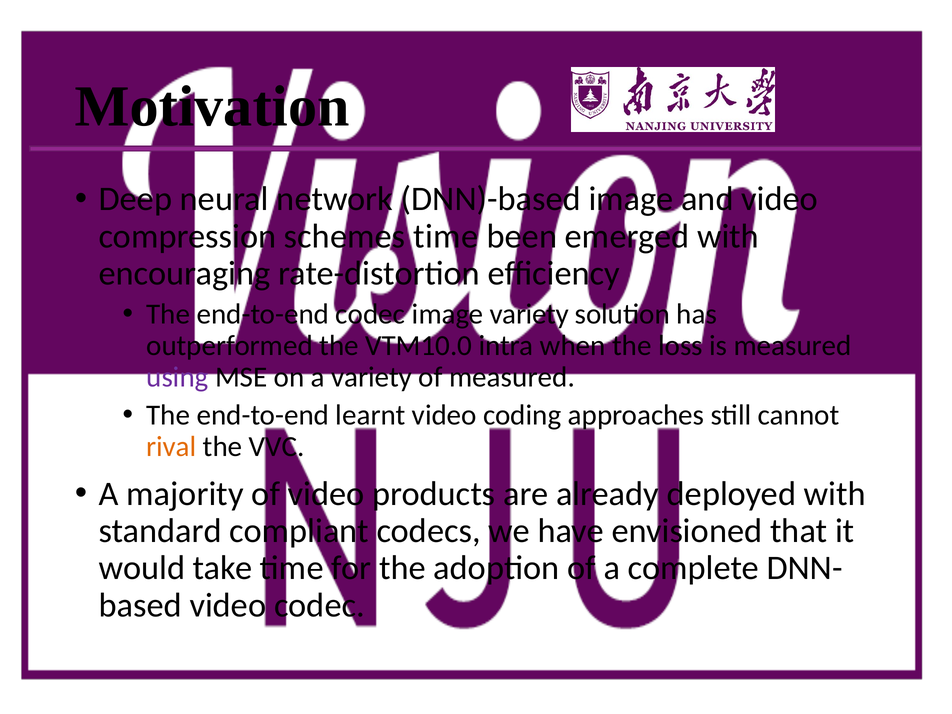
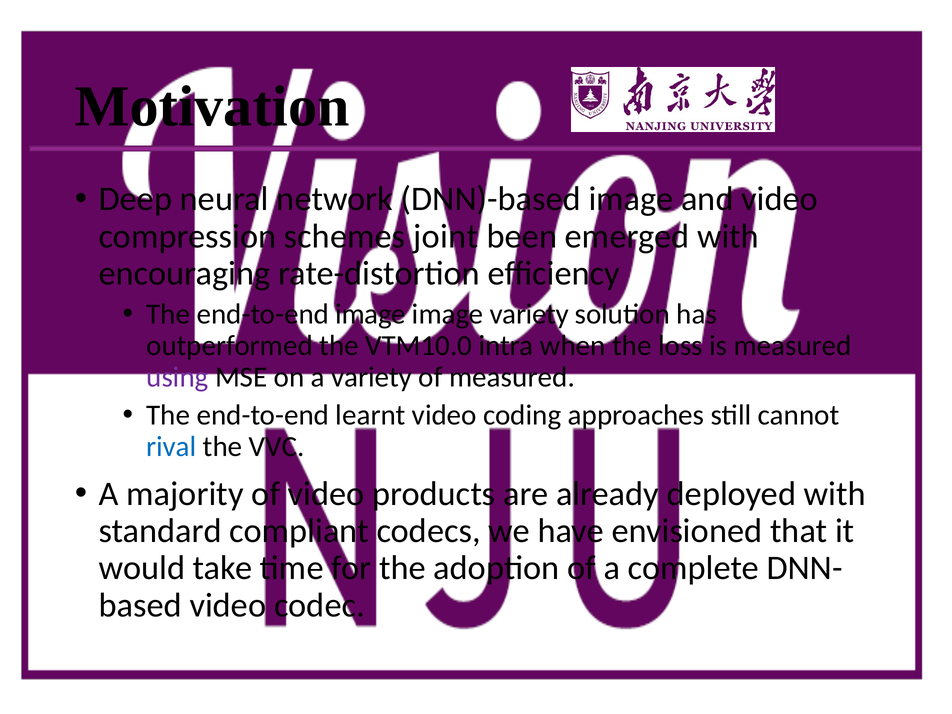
schemes time: time -> joint
end-to-end codec: codec -> image
rival colour: orange -> blue
